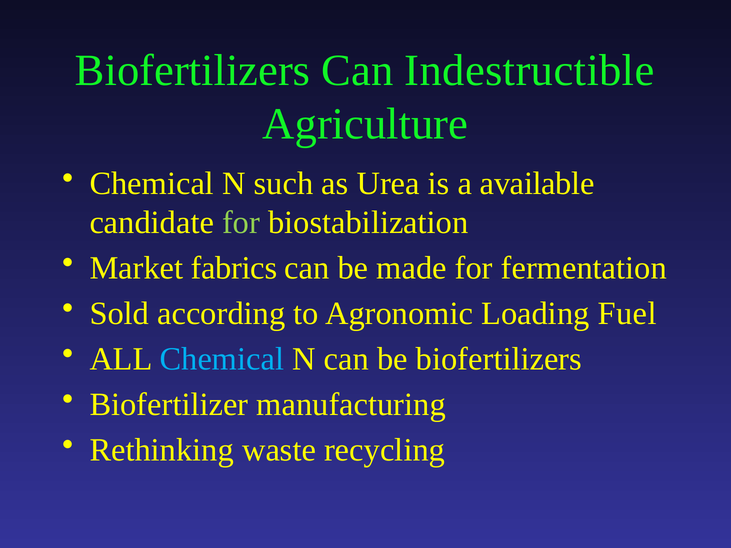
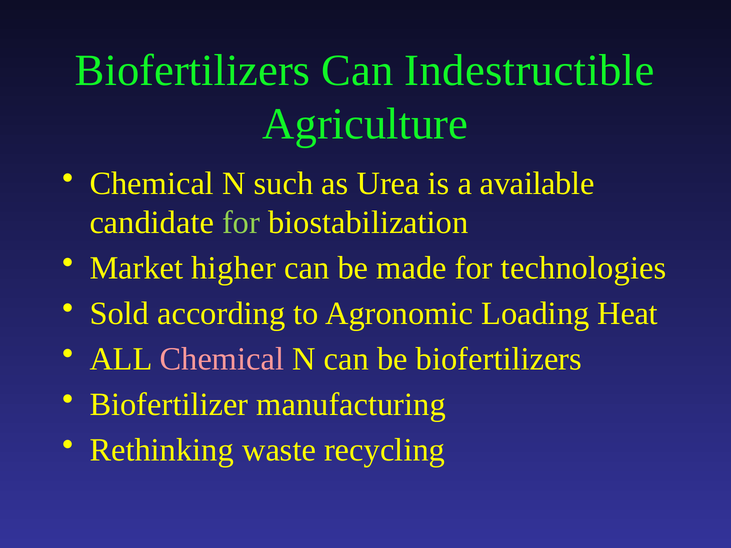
fabrics: fabrics -> higher
fermentation: fermentation -> technologies
Fuel: Fuel -> Heat
Chemical at (222, 359) colour: light blue -> pink
